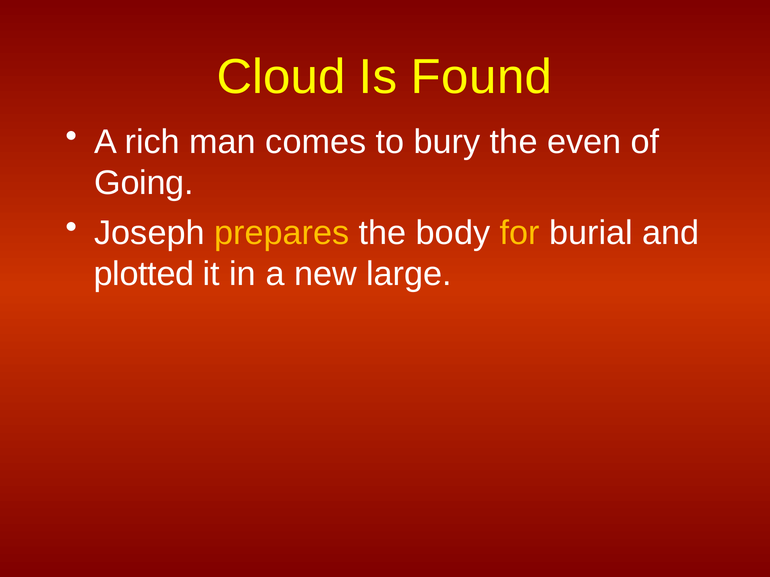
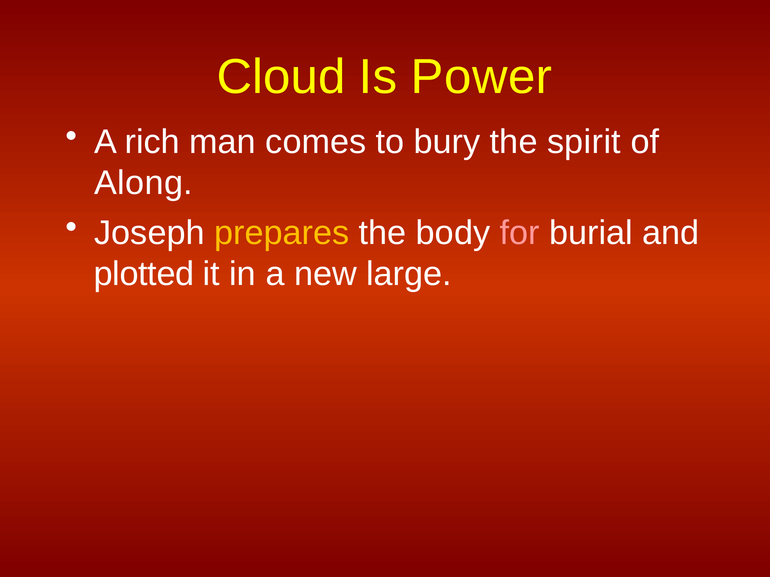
Found: Found -> Power
even: even -> spirit
Going: Going -> Along
for colour: yellow -> pink
